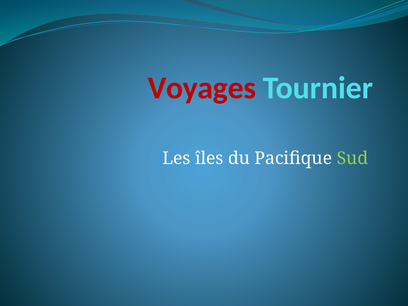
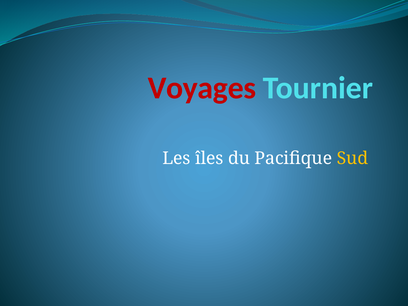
Sud colour: light green -> yellow
